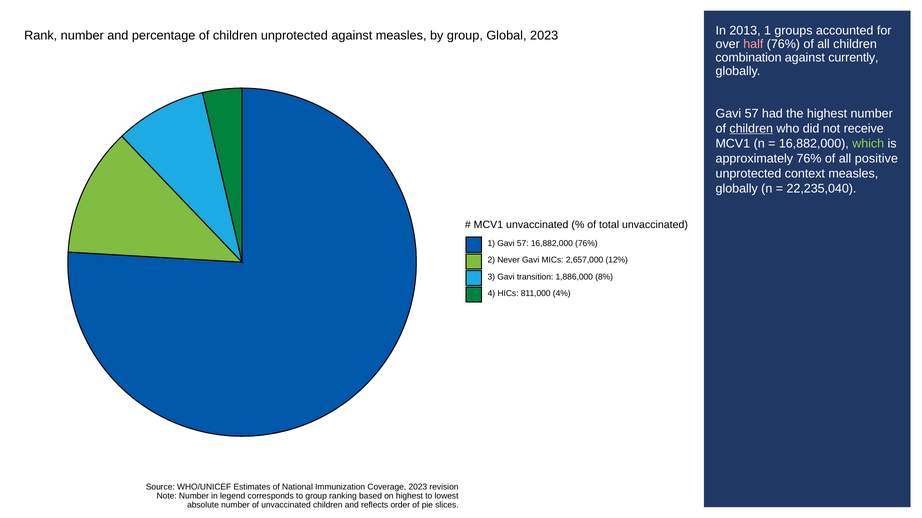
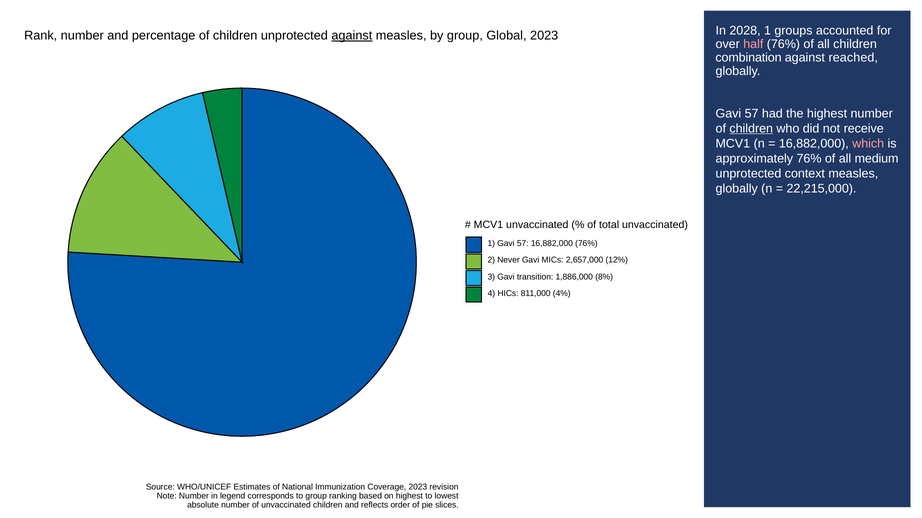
2013: 2013 -> 2028
against at (352, 36) underline: none -> present
currently: currently -> reached
which colour: light green -> pink
positive: positive -> medium
22,235,040: 22,235,040 -> 22,215,000
